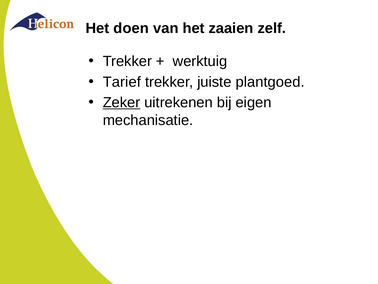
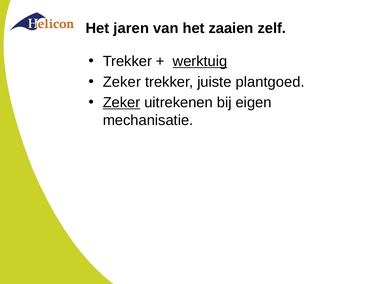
doen: doen -> jaren
werktuig underline: none -> present
Tarief at (122, 82): Tarief -> Zeker
